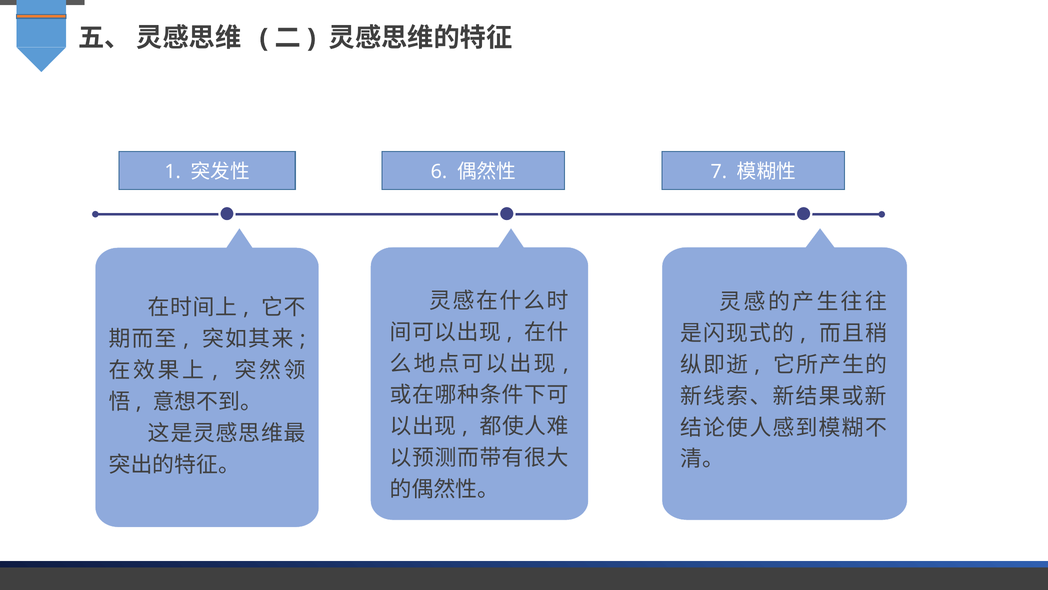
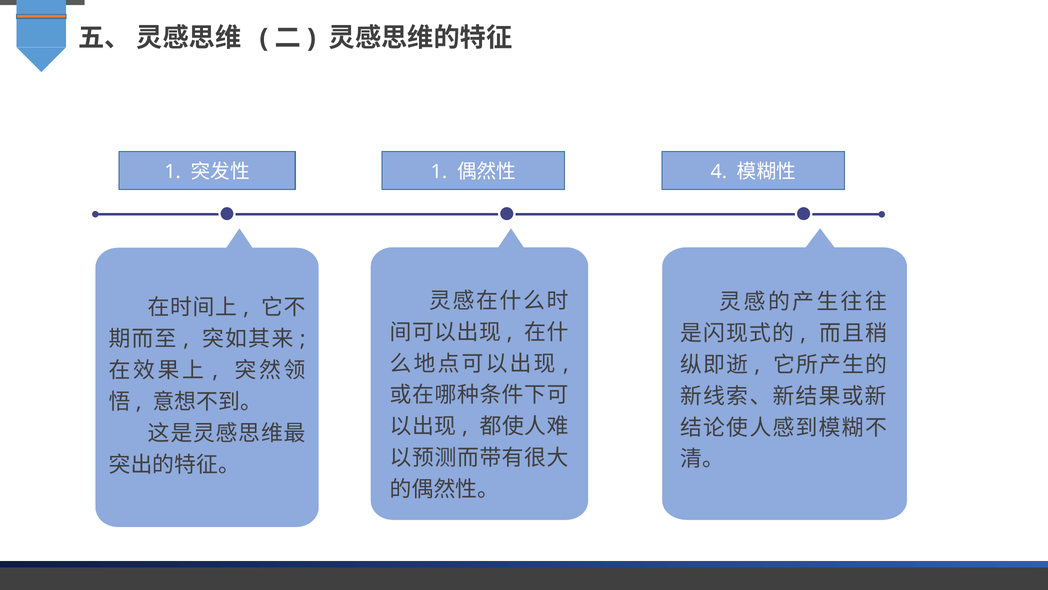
6 at (439, 172): 6 -> 1
7: 7 -> 4
